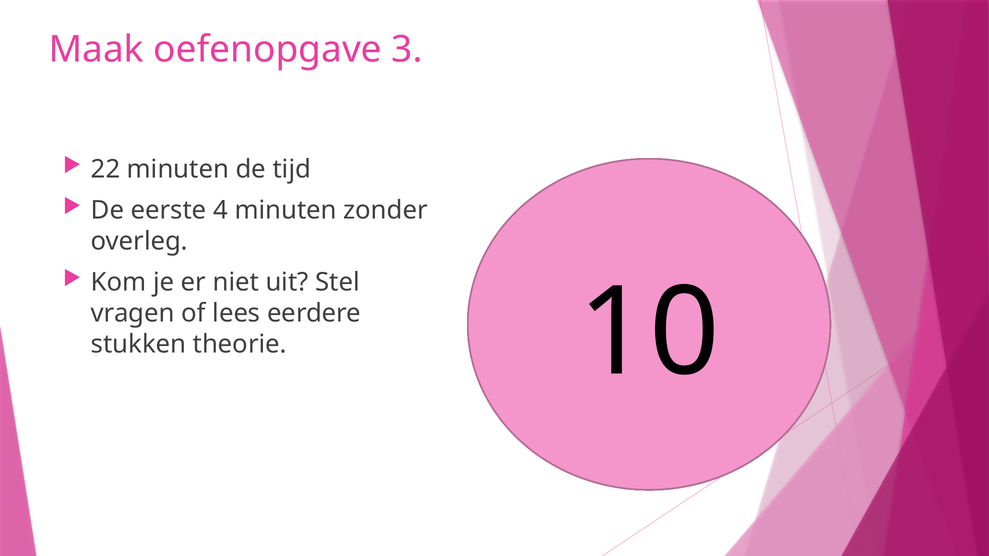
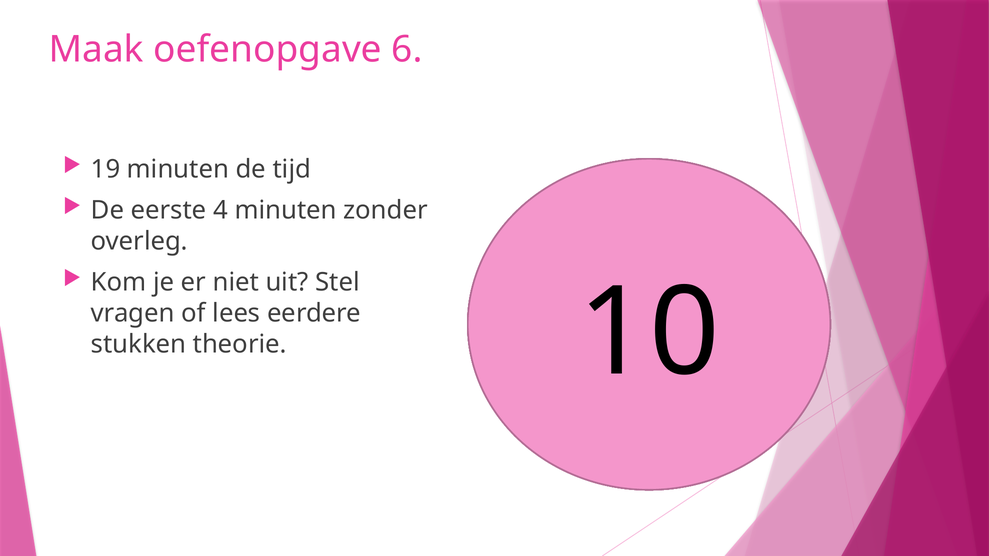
3: 3 -> 6
22: 22 -> 19
